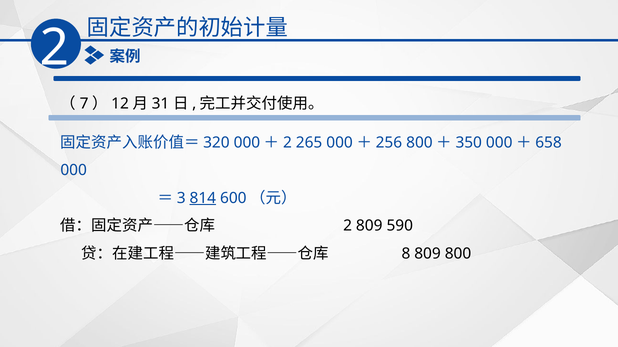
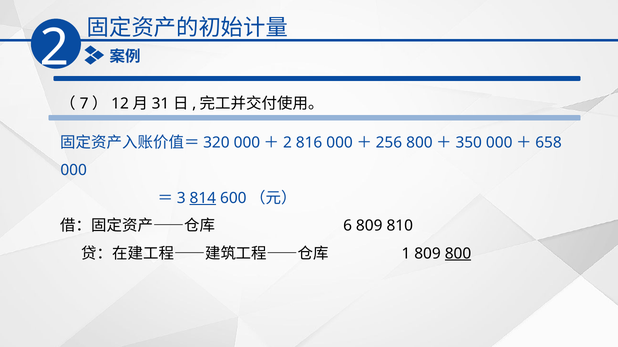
265: 265 -> 816
2 at (348, 226): 2 -> 6
590: 590 -> 810
8: 8 -> 1
800 underline: none -> present
